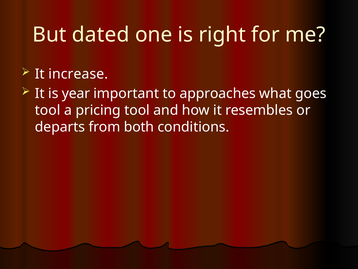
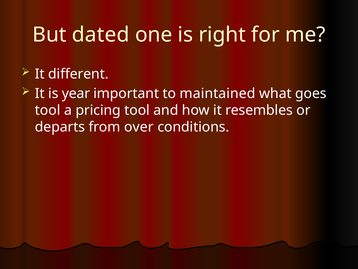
increase: increase -> different
approaches: approaches -> maintained
both: both -> over
